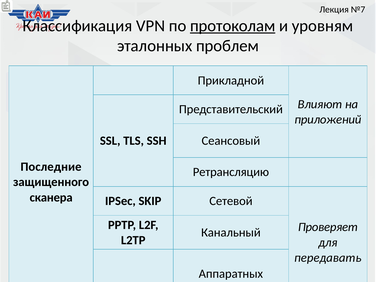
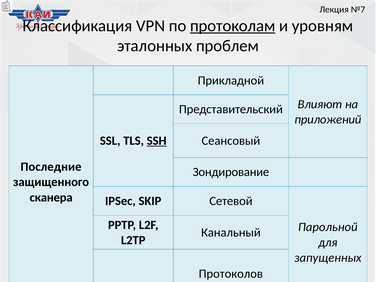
SSH underline: none -> present
Ретрансляцию: Ретрансляцию -> Зондирование
Проверяет: Проверяет -> Парольной
передавать: передавать -> запущенных
Аппаратных: Аппаратных -> Протоколов
